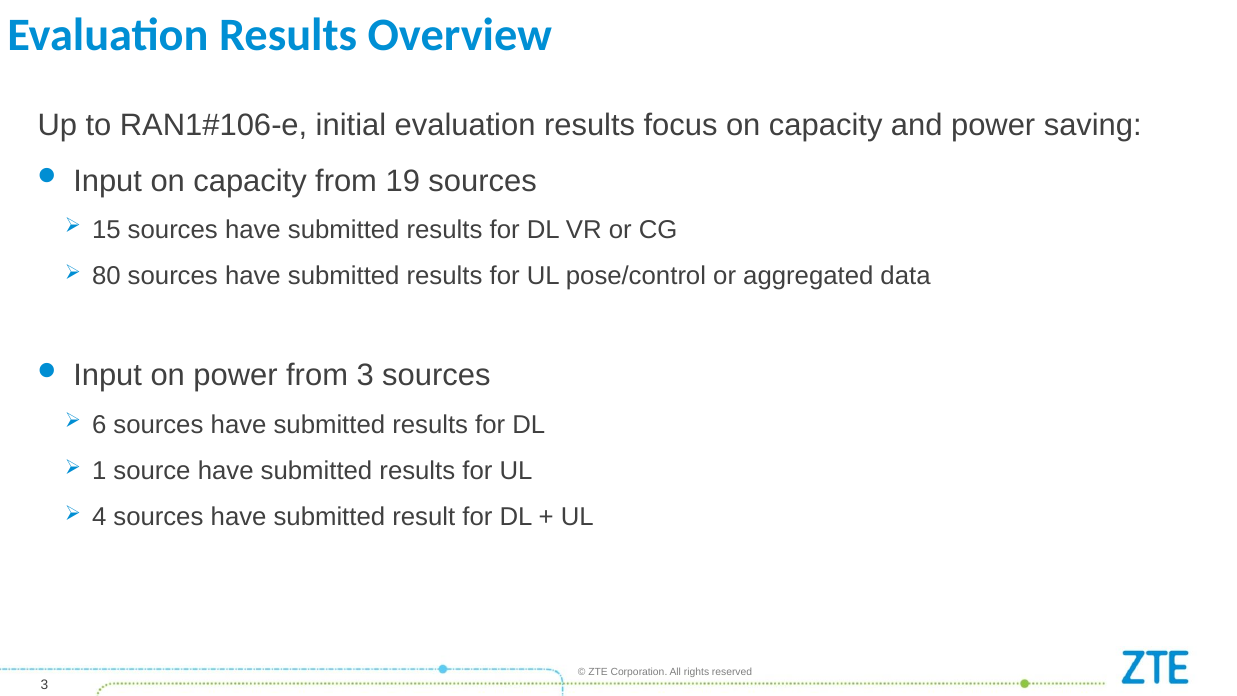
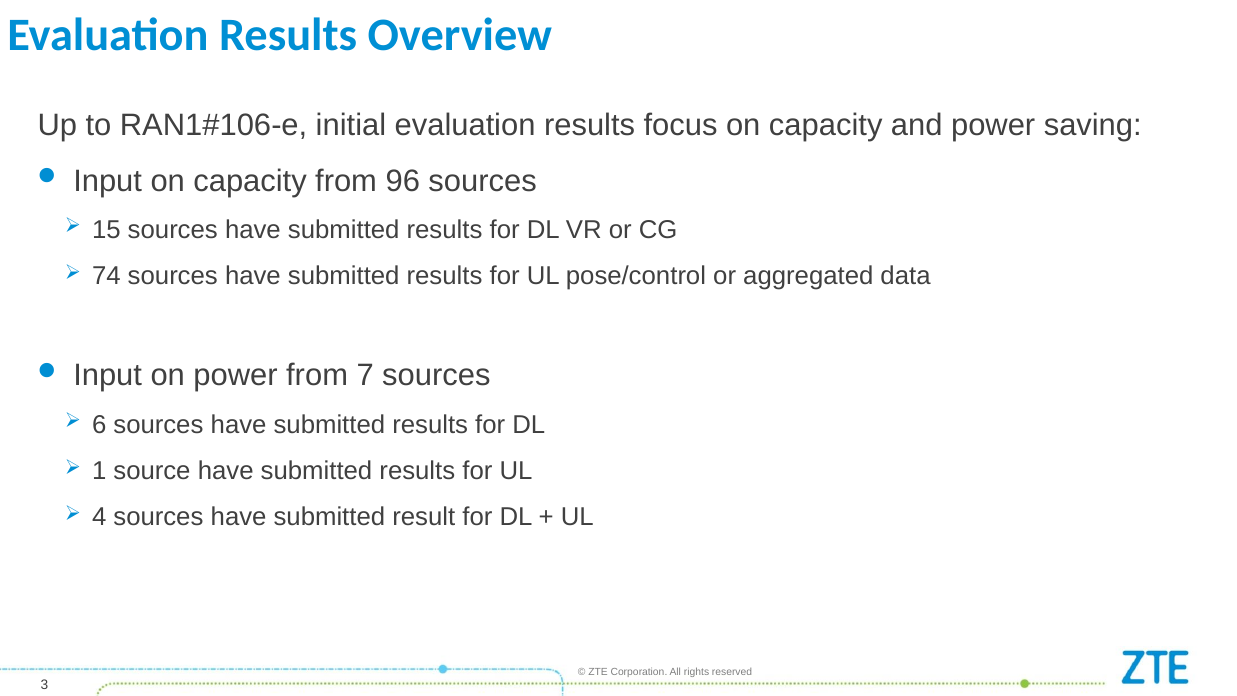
19: 19 -> 96
80: 80 -> 74
from 3: 3 -> 7
